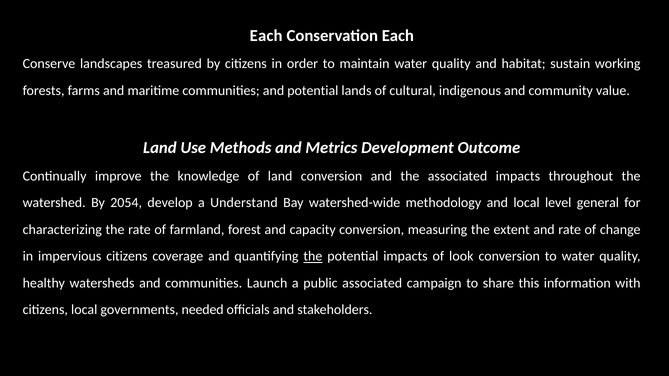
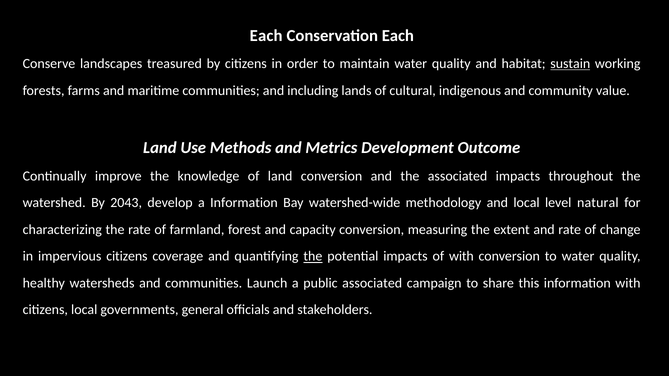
sustain underline: none -> present
and potential: potential -> including
2054: 2054 -> 2043
a Understand: Understand -> Information
general: general -> natural
of look: look -> with
needed: needed -> general
